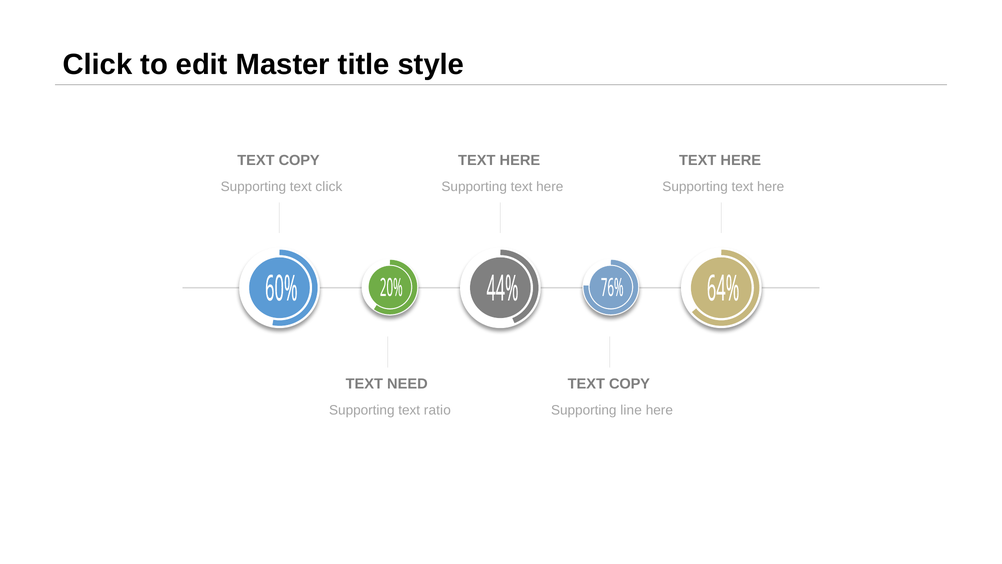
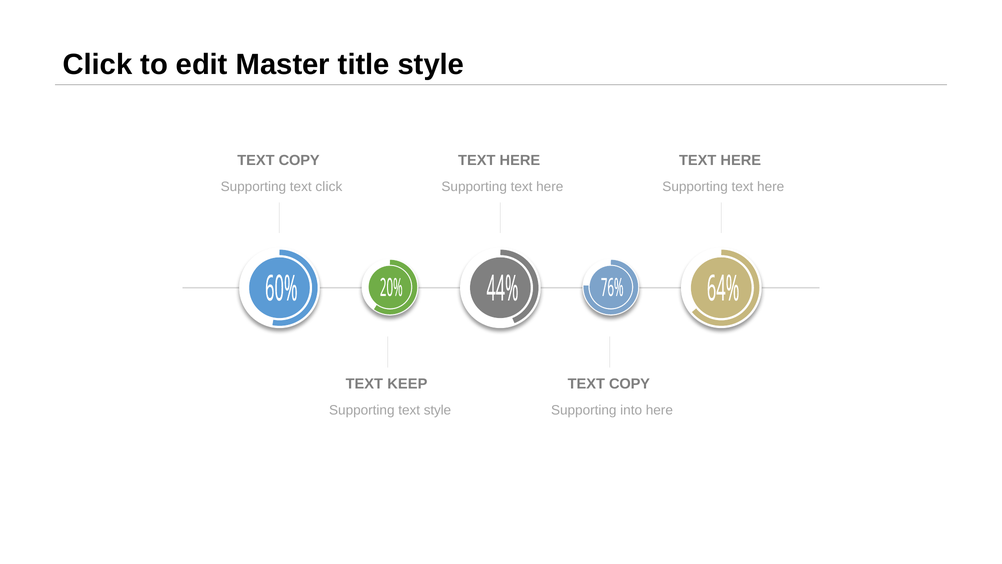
NEED: NEED -> KEEP
text ratio: ratio -> style
line: line -> into
